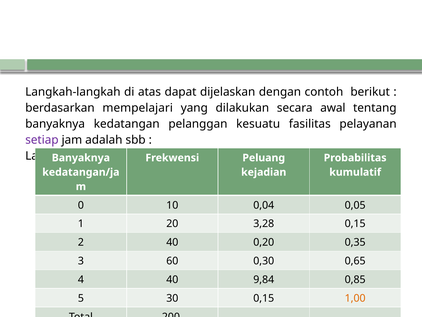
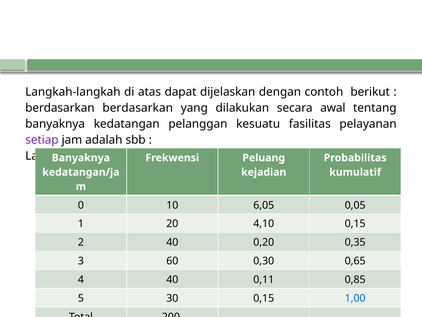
berdasarkan mempelajari: mempelajari -> berdasarkan
0,04: 0,04 -> 6,05
3,28: 3,28 -> 4,10
9,84: 9,84 -> 0,11
1,00 colour: orange -> blue
